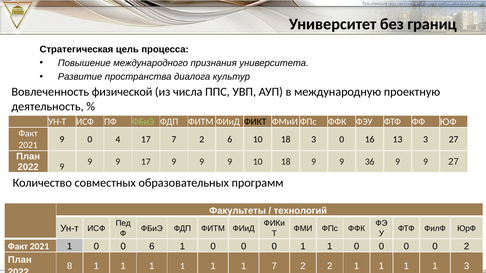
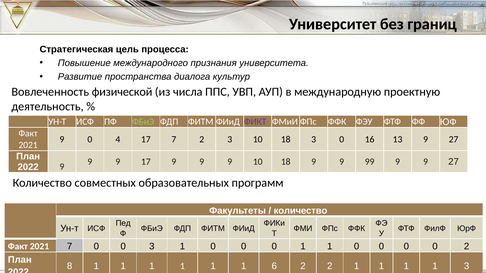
ФИКТ colour: black -> purple
2 6: 6 -> 3
13 3: 3 -> 9
36: 36 -> 99
технологий at (300, 211): технологий -> количество
2021 1: 1 -> 7
0 6: 6 -> 3
1 7: 7 -> 6
